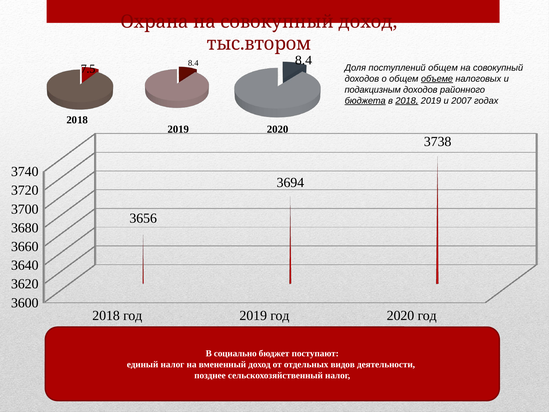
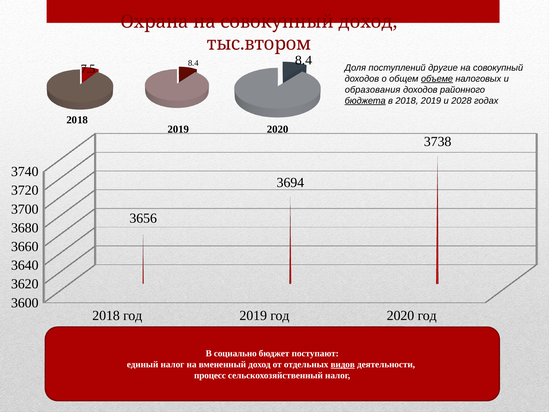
поступлений общем: общем -> другие
подакцизным: подакцизным -> образования
2018 at (407, 101) underline: present -> none
2007: 2007 -> 2028
видов underline: none -> present
позднее: позднее -> процесс
